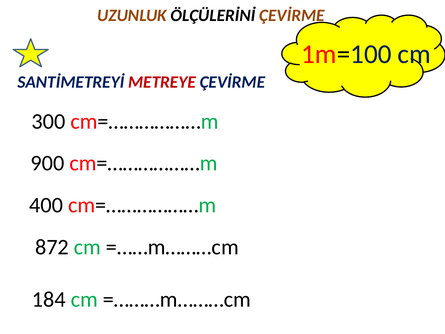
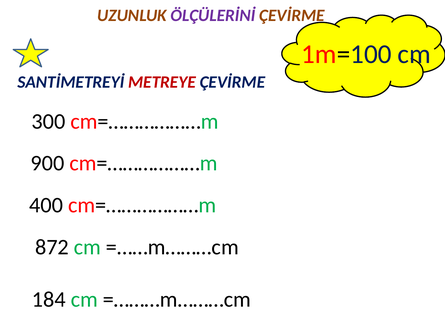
ÖLÇÜLERİNİ colour: black -> purple
